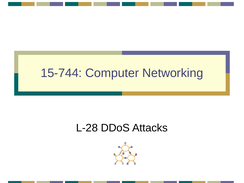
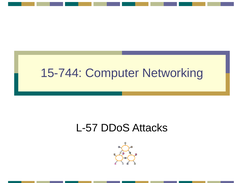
L-28: L-28 -> L-57
